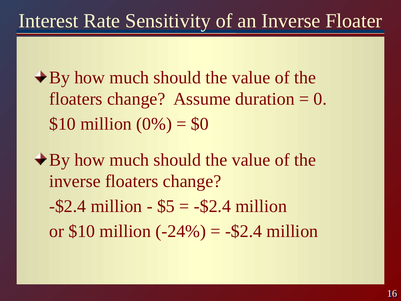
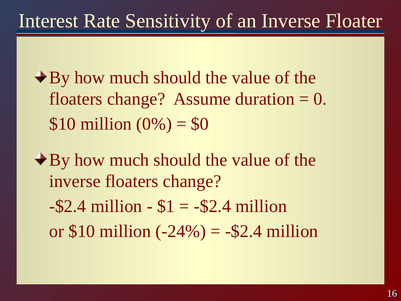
$5: $5 -> $1
